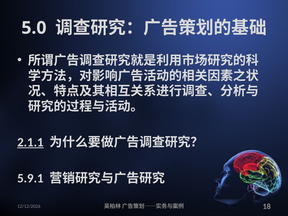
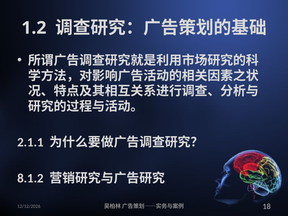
5.0: 5.0 -> 1.2
2.1.1 underline: present -> none
5.9.1: 5.9.1 -> 8.1.2
